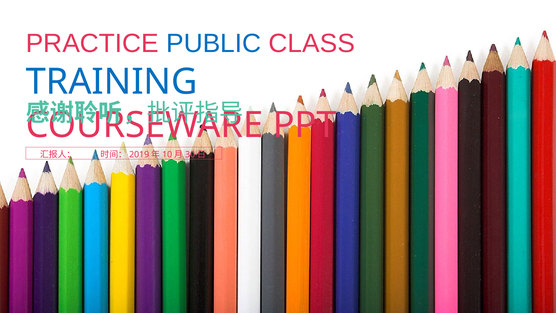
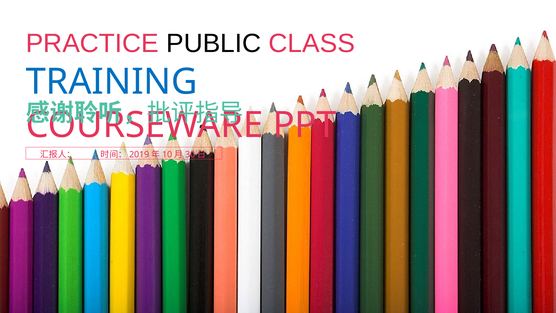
PUBLIC colour: blue -> black
